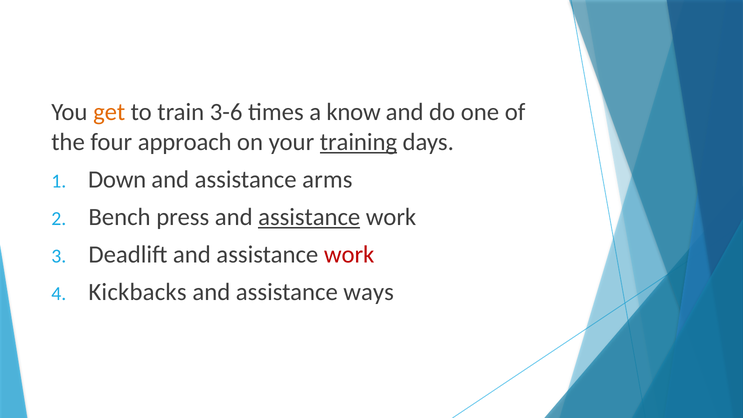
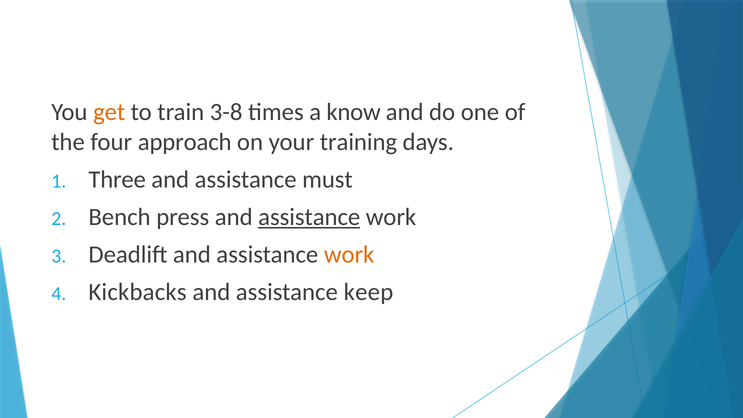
3-6: 3-6 -> 3-8
training underline: present -> none
Down: Down -> Three
arms: arms -> must
work at (349, 254) colour: red -> orange
ways: ways -> keep
